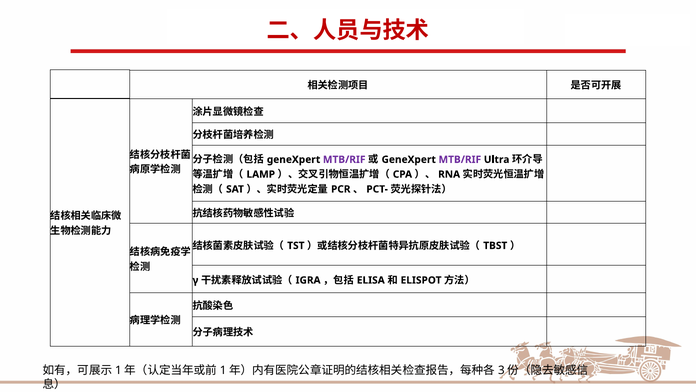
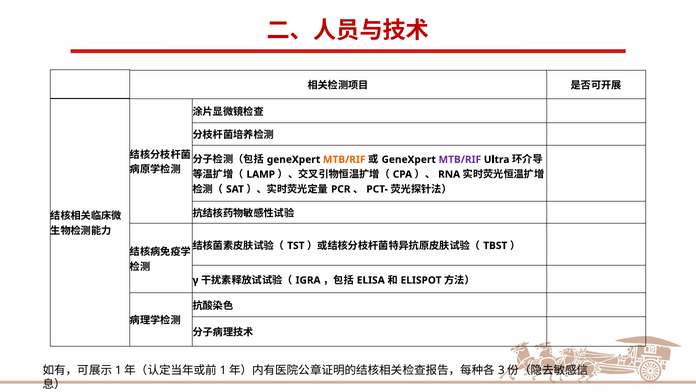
MTB/RIF at (344, 159) colour: purple -> orange
